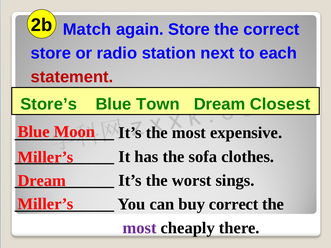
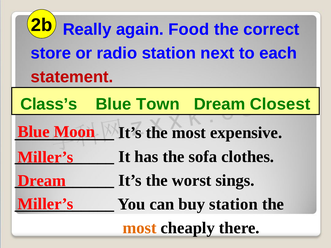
Match: Match -> Really
again Store: Store -> Food
Store’s: Store’s -> Class’s
buy correct: correct -> station
most at (140, 228) colour: purple -> orange
